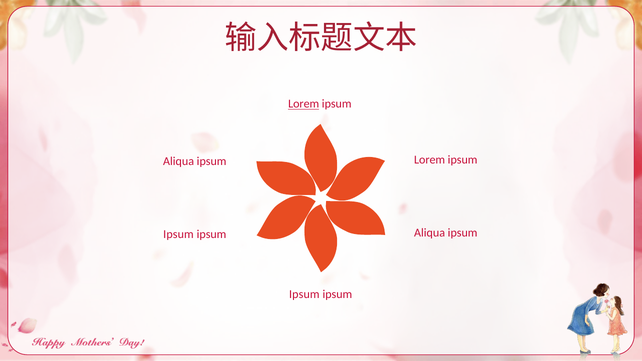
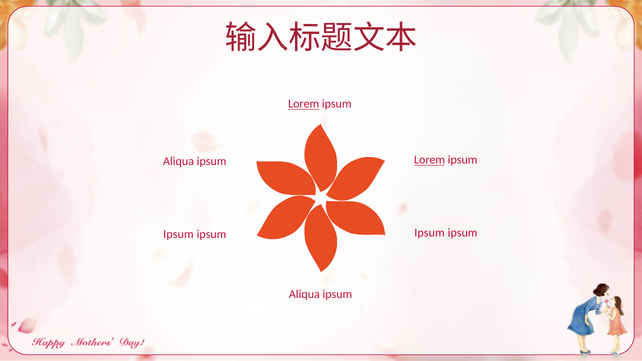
Lorem at (430, 160) underline: none -> present
Aliqua at (430, 233): Aliqua -> Ipsum
Ipsum at (304, 294): Ipsum -> Aliqua
